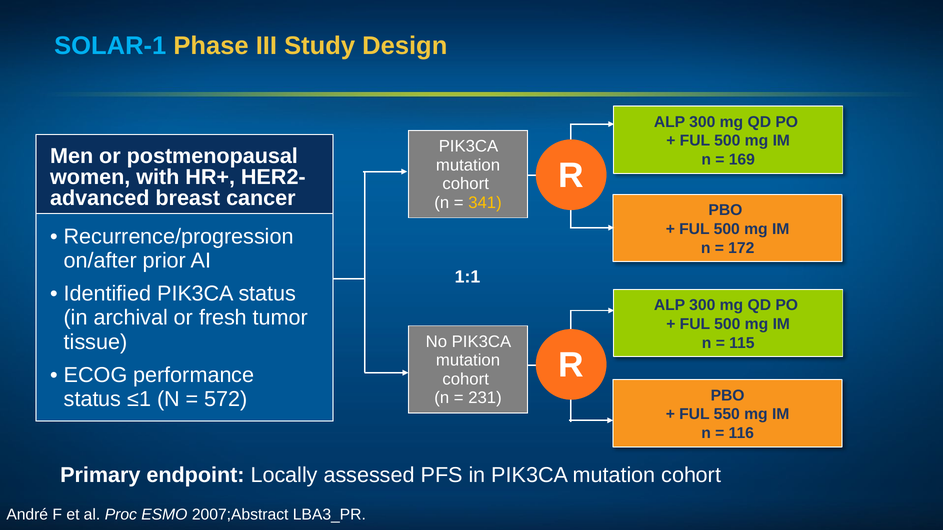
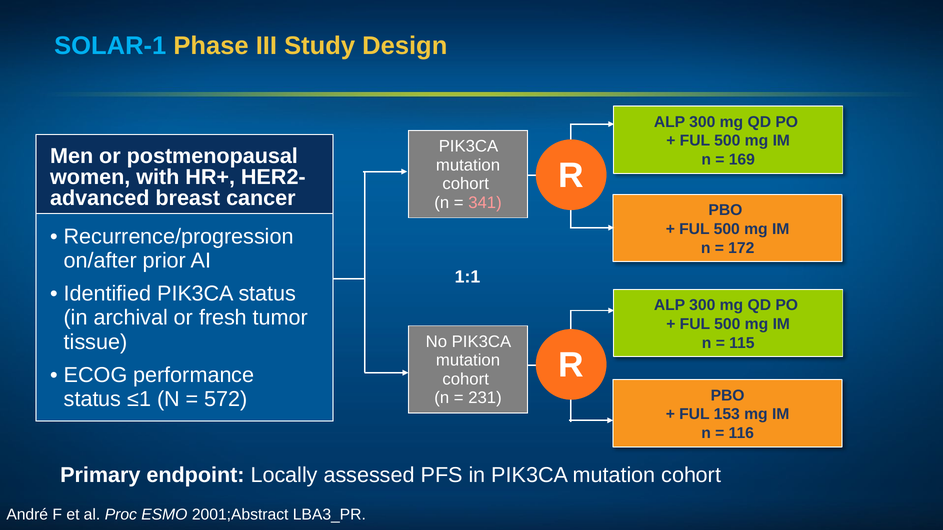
341 colour: yellow -> pink
550: 550 -> 153
2007;Abstract: 2007;Abstract -> 2001;Abstract
